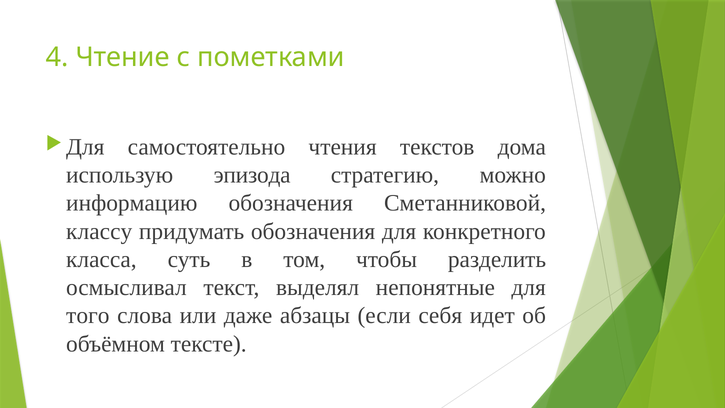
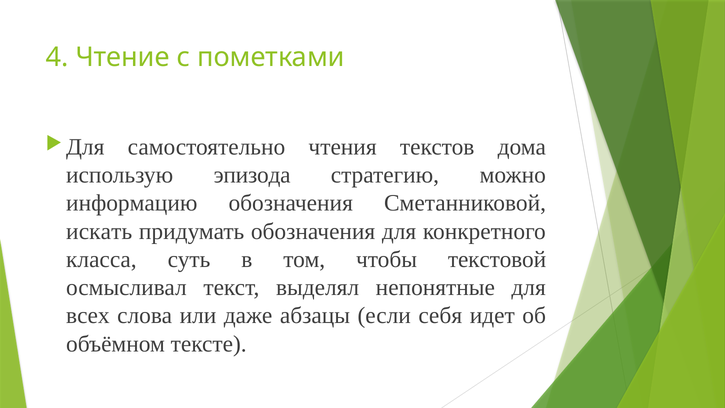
классу: классу -> искать
разделить: разделить -> текстовой
того: того -> всех
